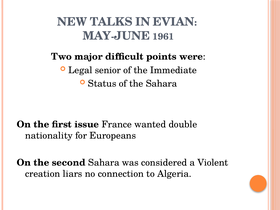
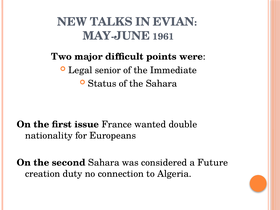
Violent: Violent -> Future
liars: liars -> duty
